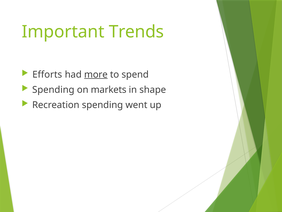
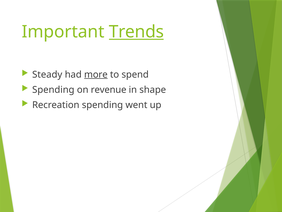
Trends underline: none -> present
Efforts: Efforts -> Steady
markets: markets -> revenue
